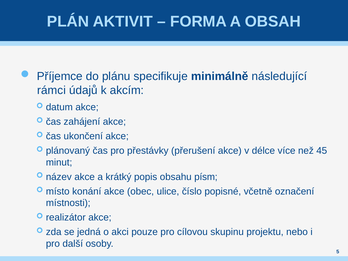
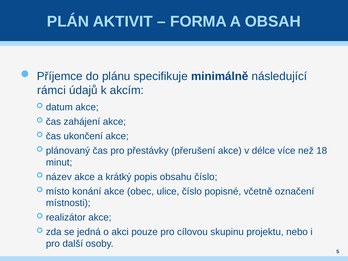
45: 45 -> 18
obsahu písm: písm -> číslo
